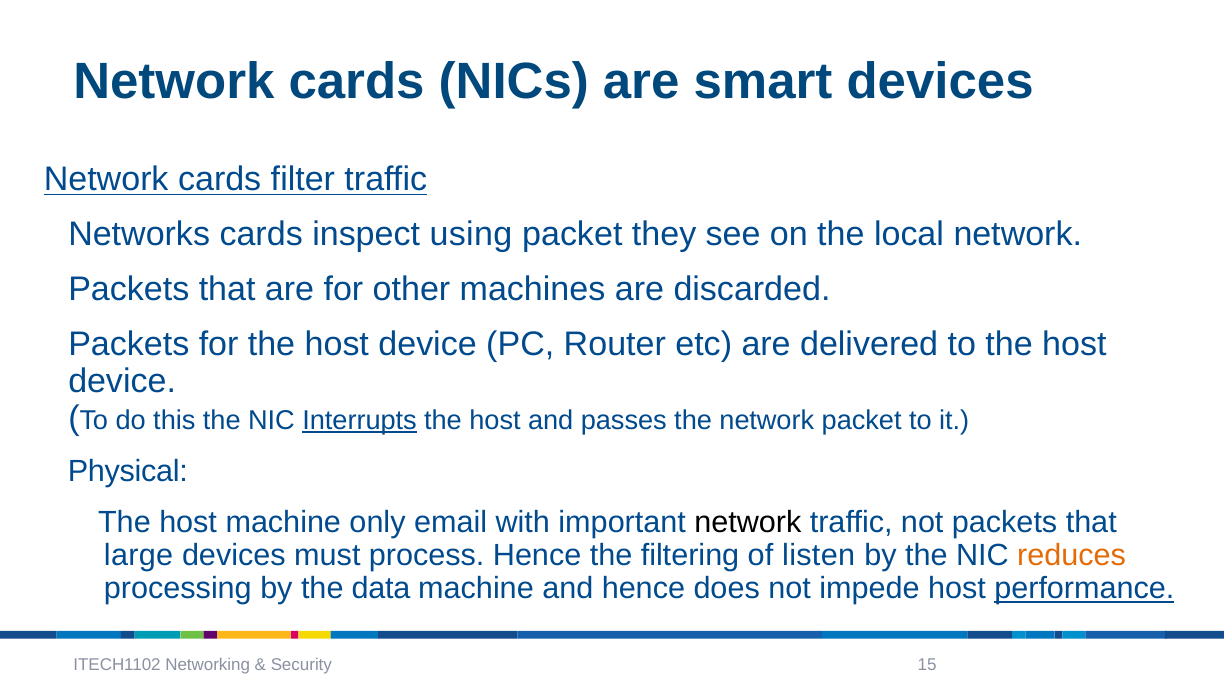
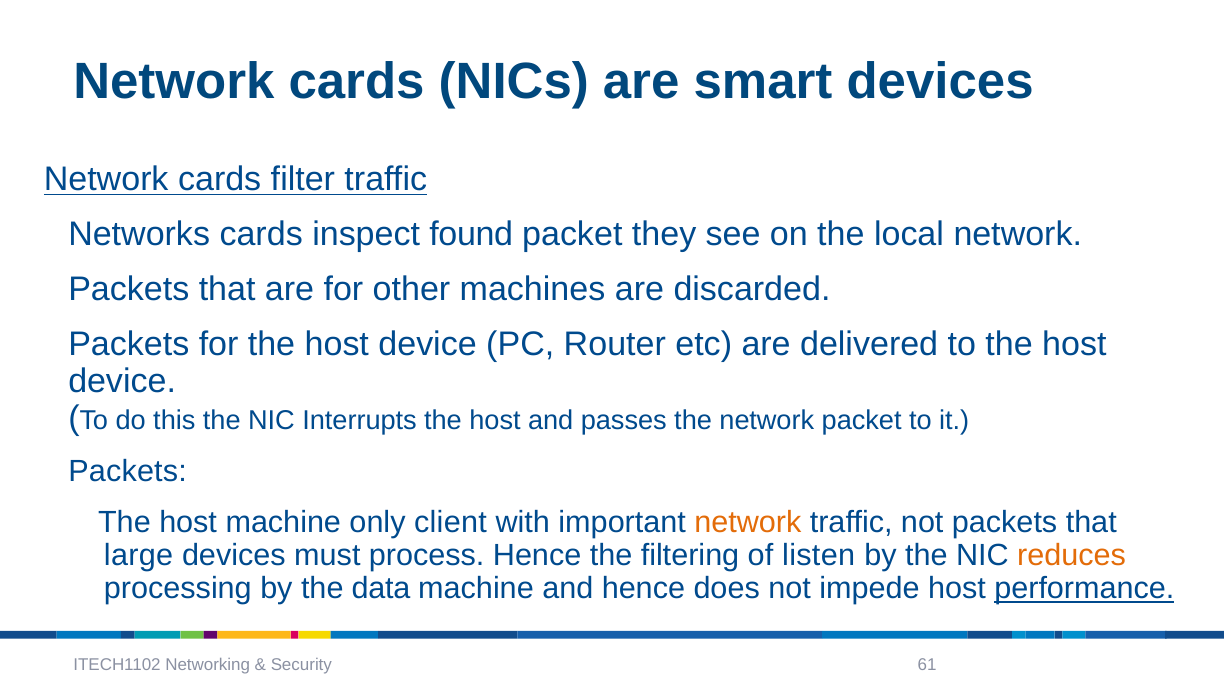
using: using -> found
Interrupts underline: present -> none
Physical at (128, 471): Physical -> Packets
email: email -> client
network at (748, 522) colour: black -> orange
15: 15 -> 61
